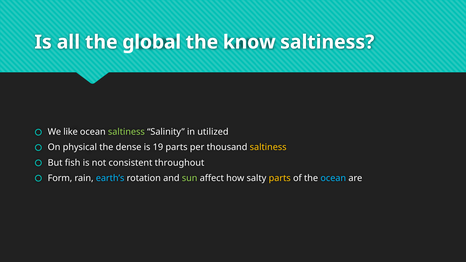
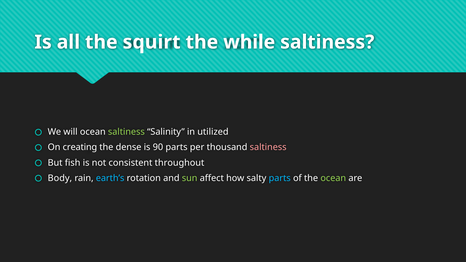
global: global -> squirt
know: know -> while
like: like -> will
physical: physical -> creating
19: 19 -> 90
saltiness at (268, 147) colour: yellow -> pink
Form: Form -> Body
parts at (280, 178) colour: yellow -> light blue
ocean at (333, 178) colour: light blue -> light green
